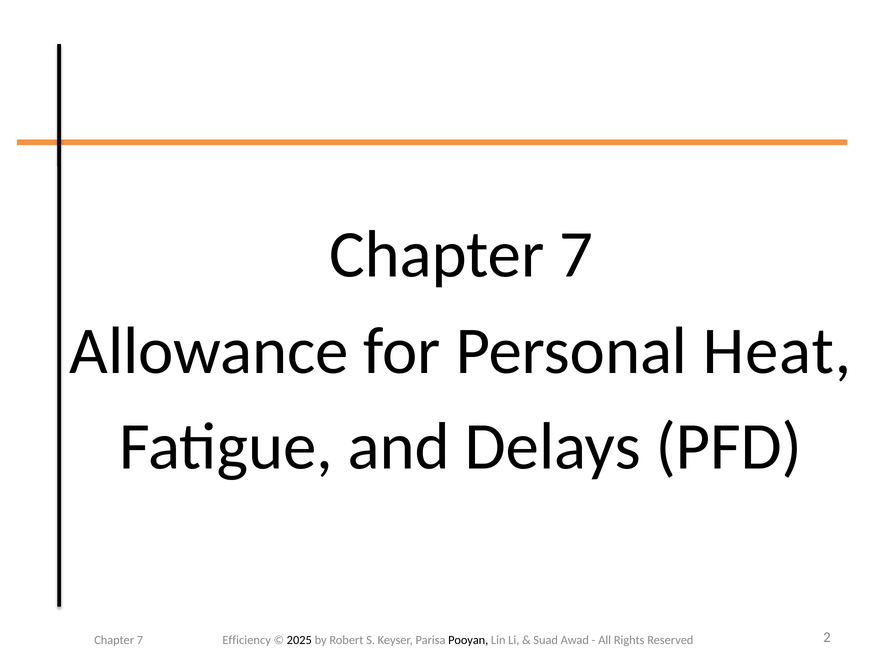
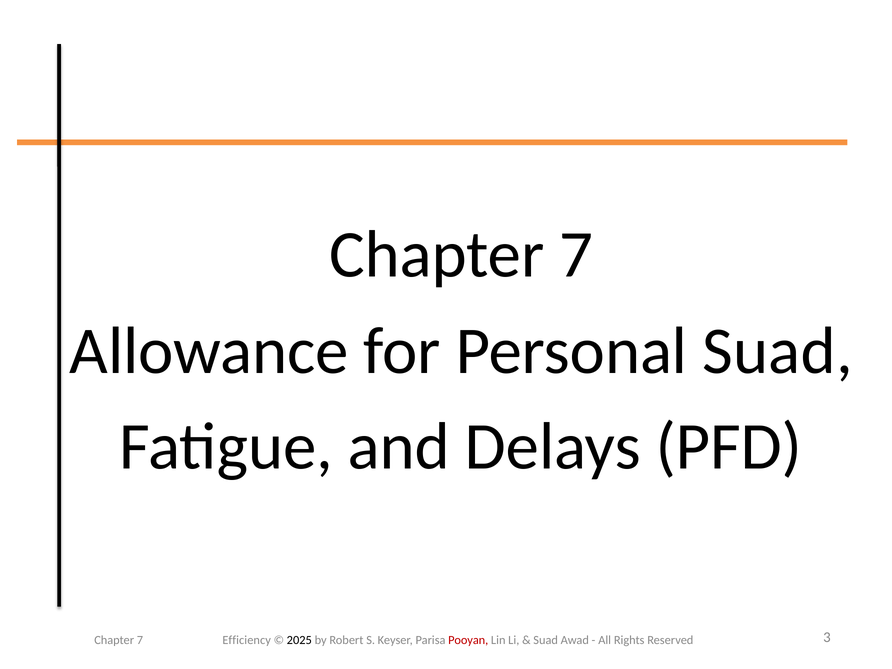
Personal Heat: Heat -> Suad
Pooyan colour: black -> red
2: 2 -> 3
